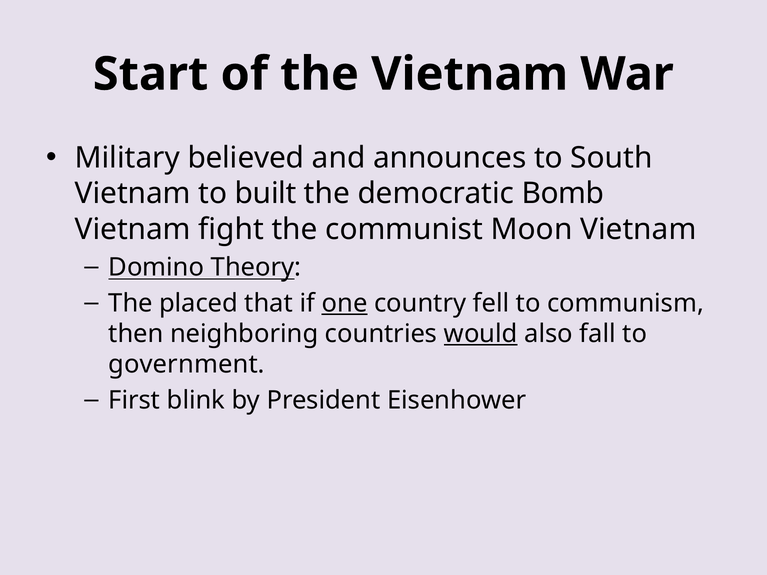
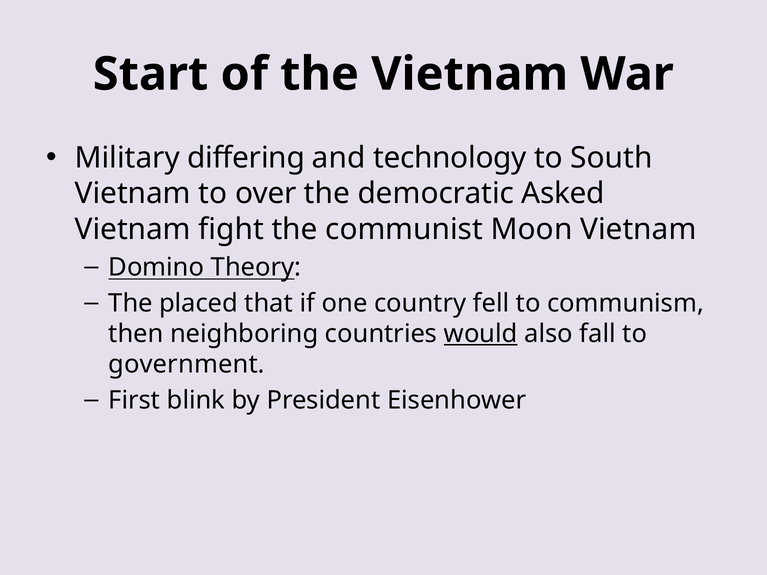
believed: believed -> differing
announces: announces -> technology
built: built -> over
Bomb: Bomb -> Asked
one underline: present -> none
